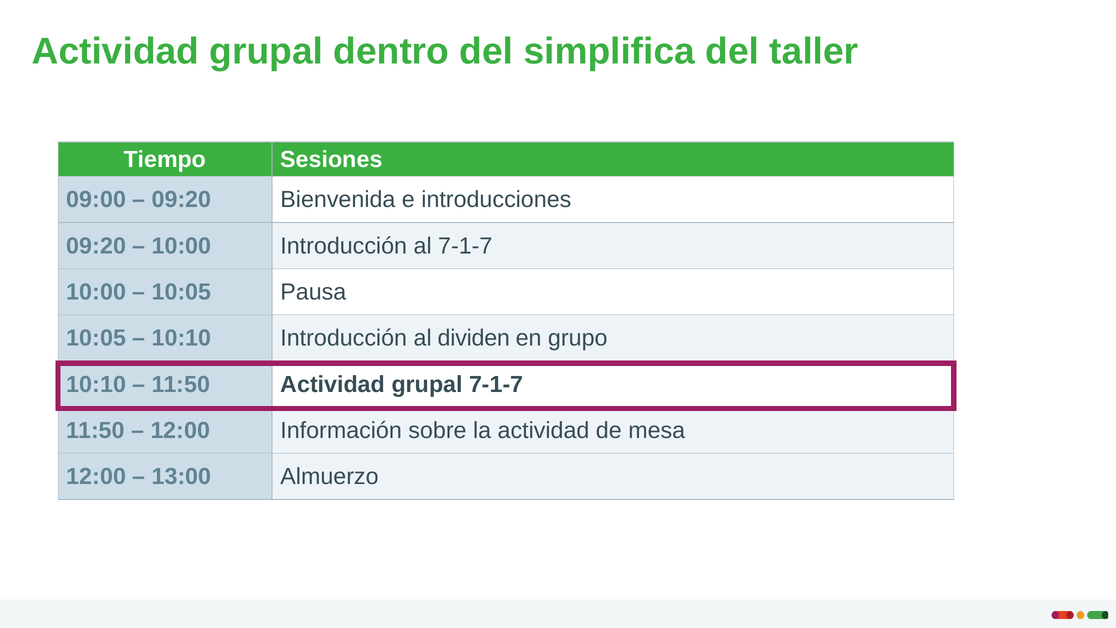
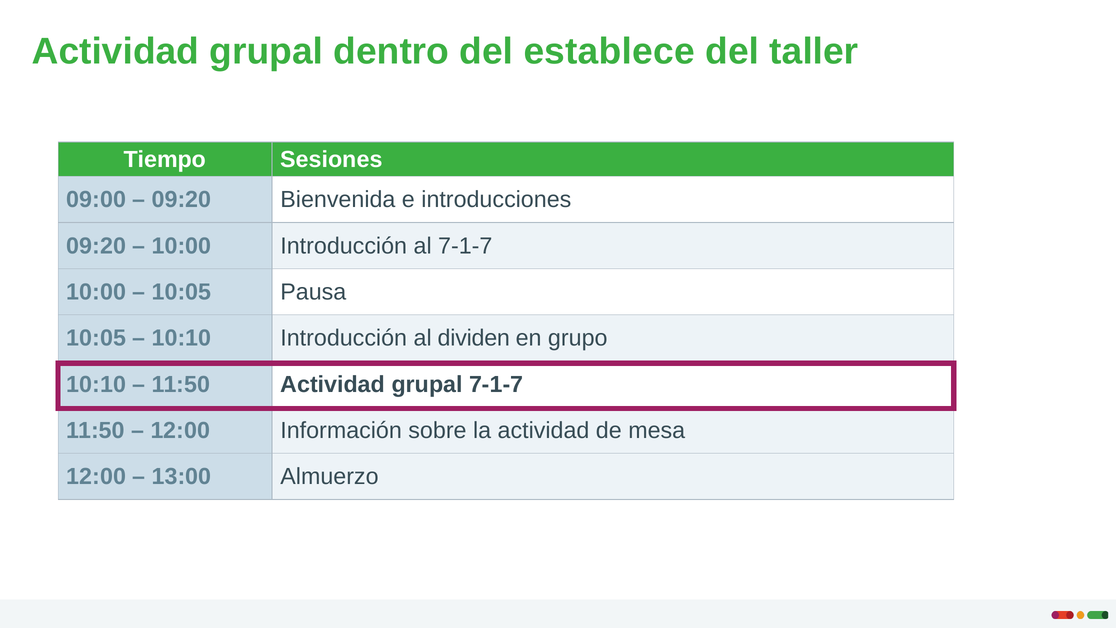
simplifica: simplifica -> establece
